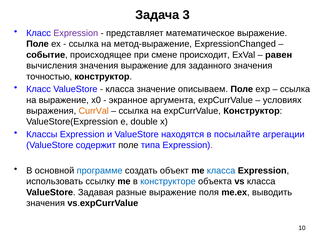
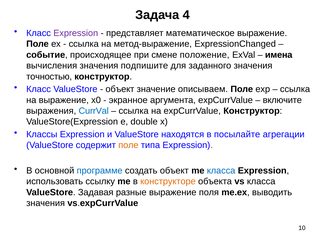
3: 3 -> 4
происходит: происходит -> положение
равен: равен -> имена
значения выражение: выражение -> подпишите
класса at (120, 89): класса -> объект
условиях: условиях -> включите
CurrVal colour: orange -> blue
поле at (128, 145) colour: black -> orange
конструкторе colour: blue -> orange
